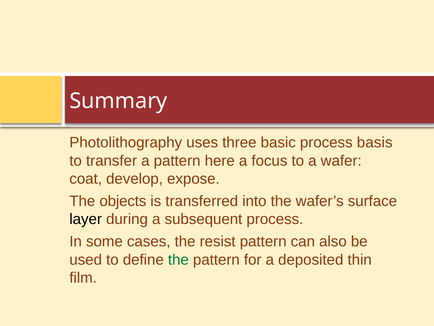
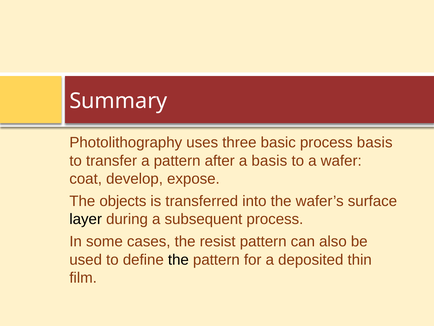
here: here -> after
a focus: focus -> basis
the at (178, 259) colour: green -> black
